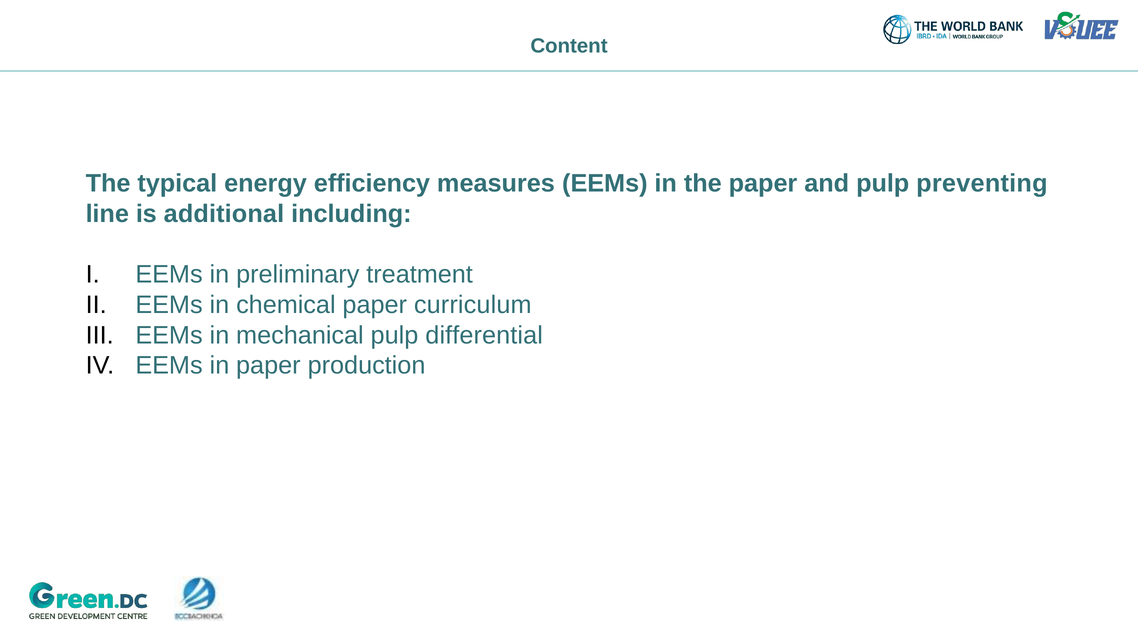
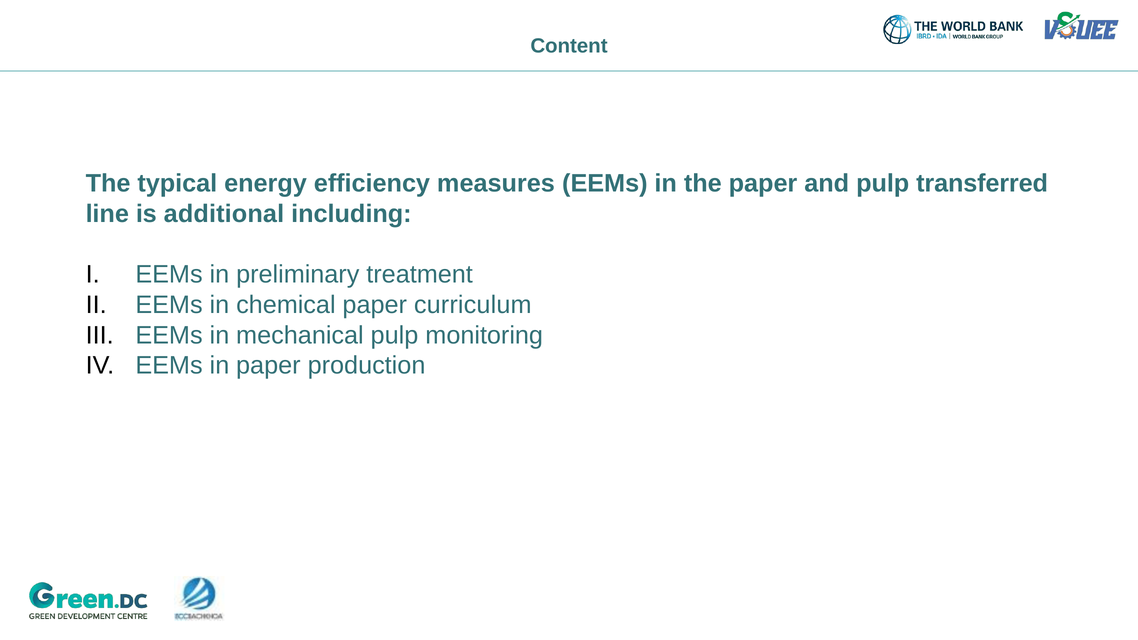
preventing: preventing -> transferred
differential: differential -> monitoring
